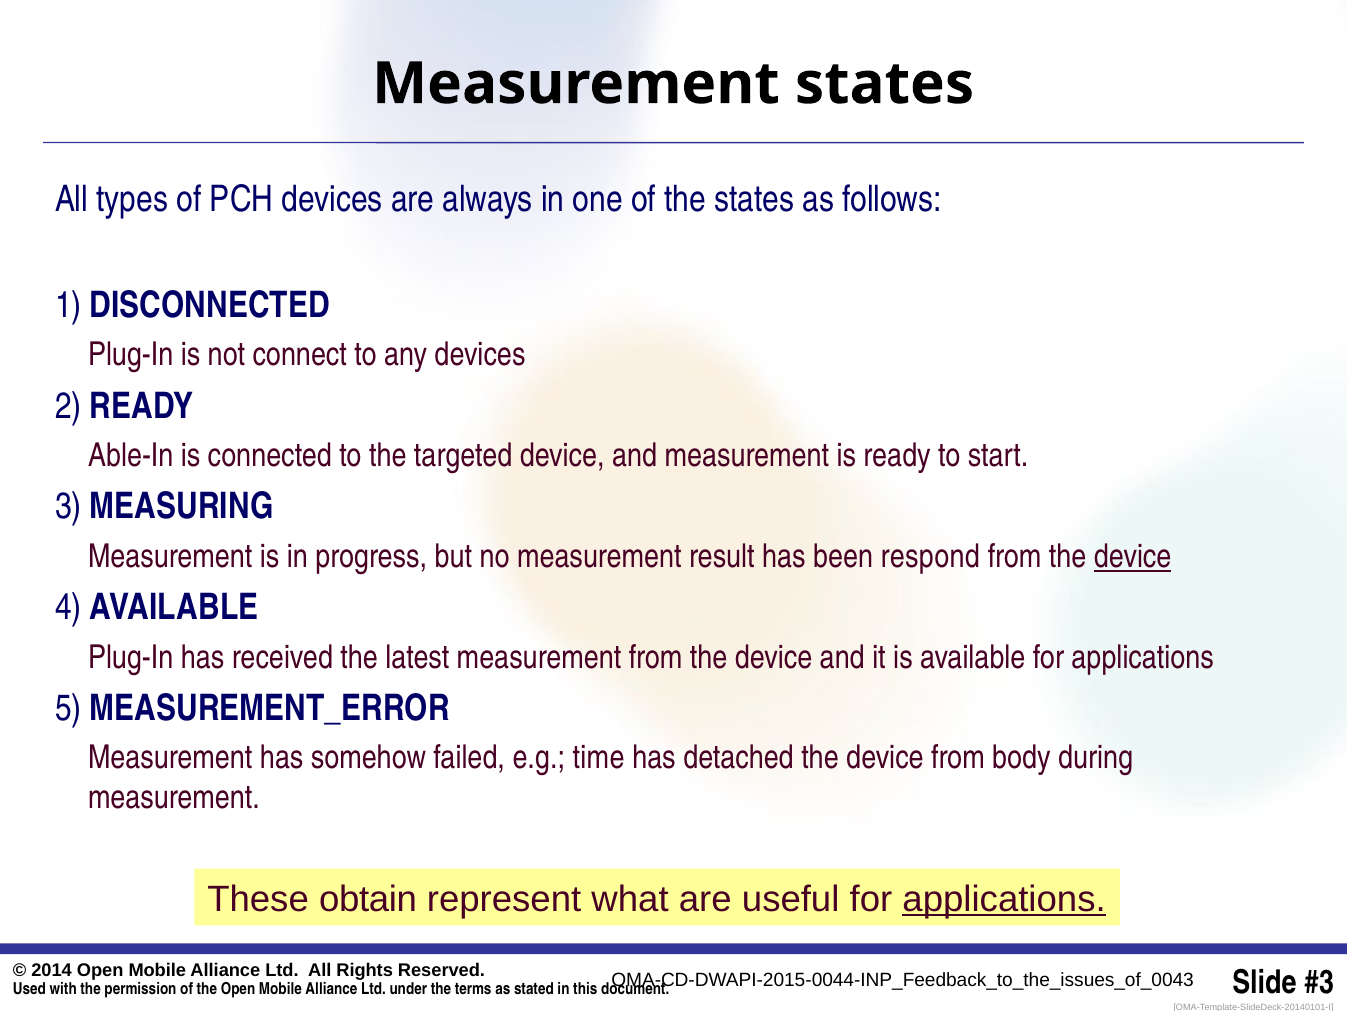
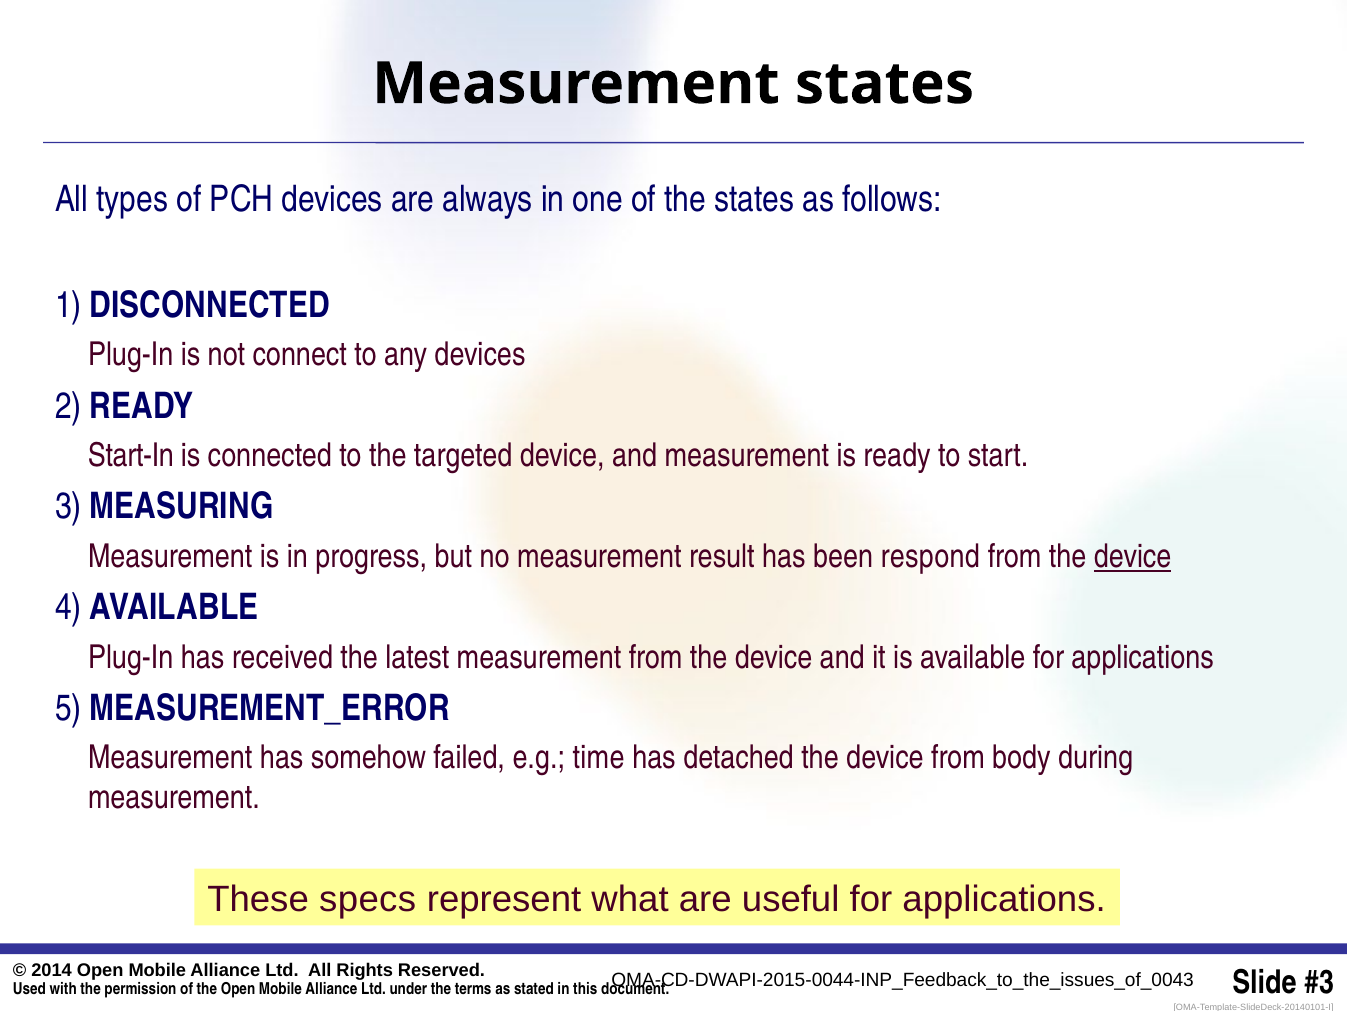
Able-In: Able-In -> Start-In
obtain: obtain -> specs
applications at (1004, 899) underline: present -> none
